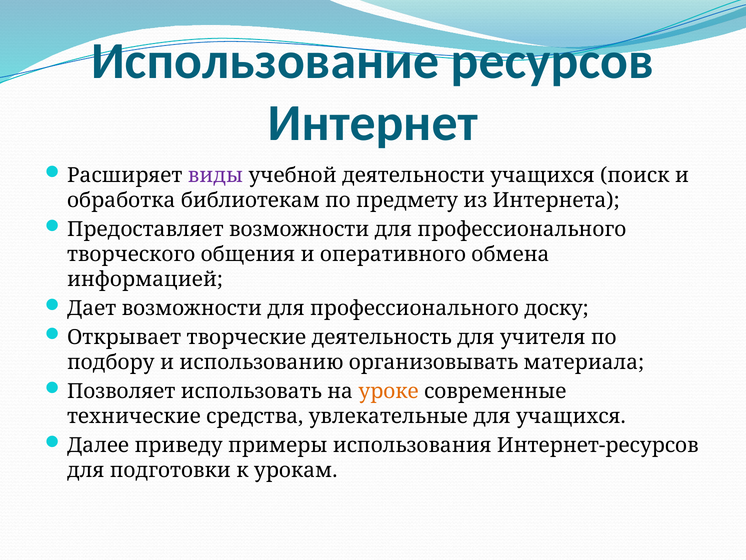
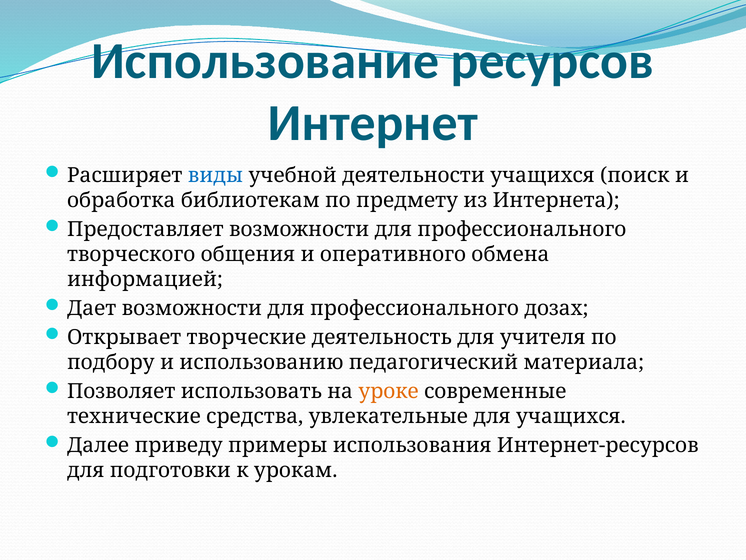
виды colour: purple -> blue
доску: доску -> дозах
организовывать: организовывать -> педагогический
